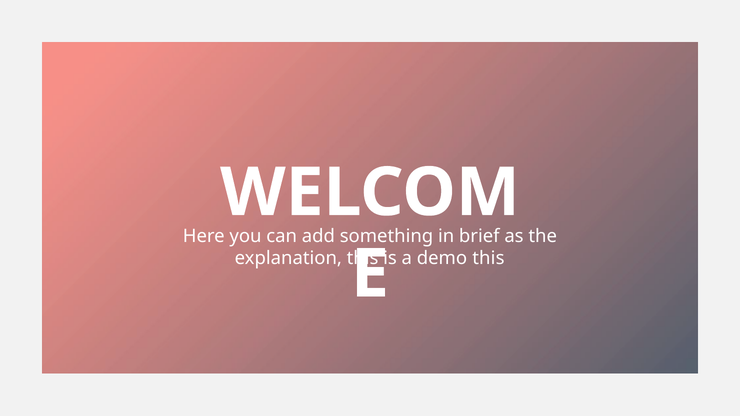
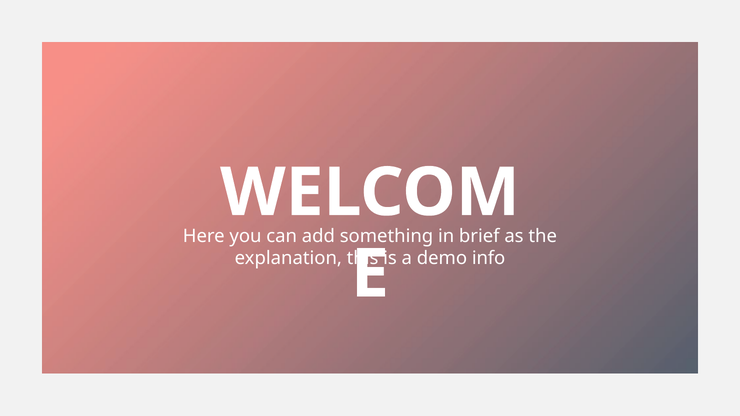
demo this: this -> info
